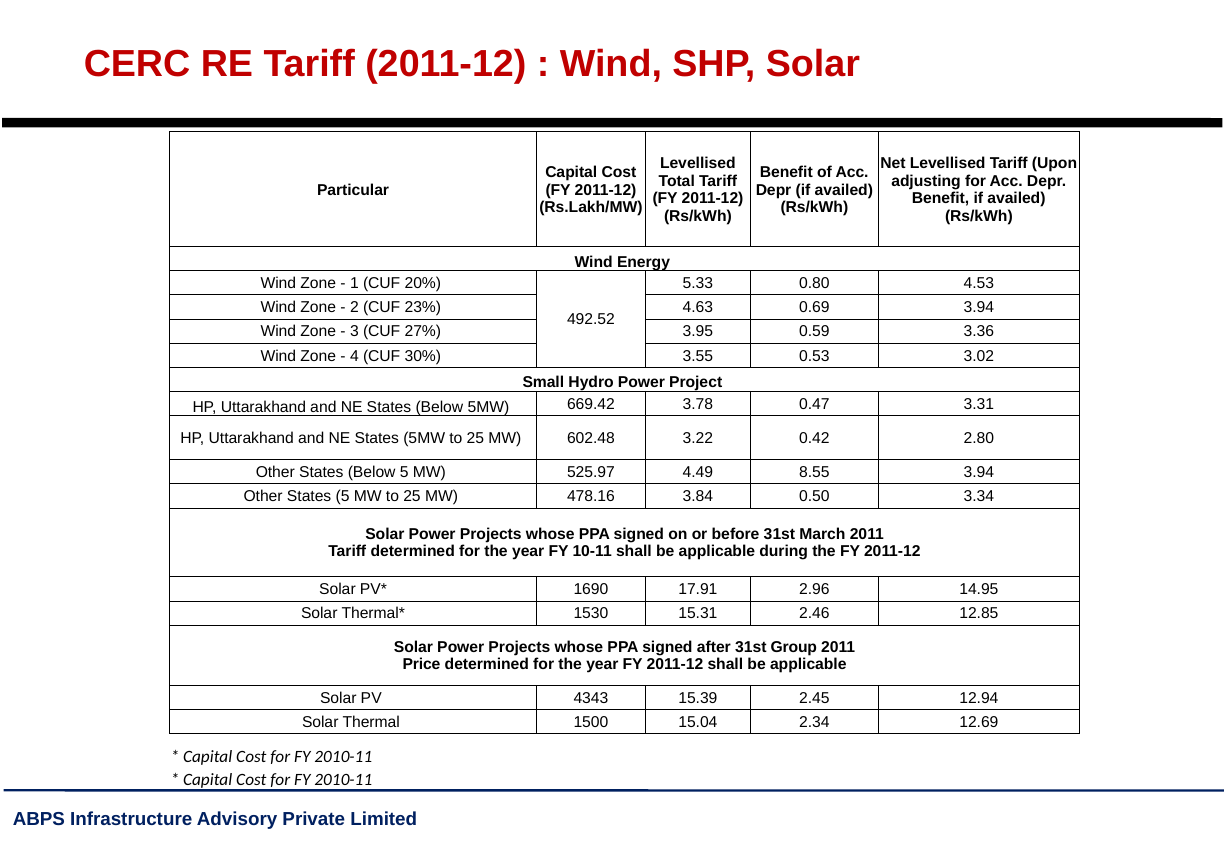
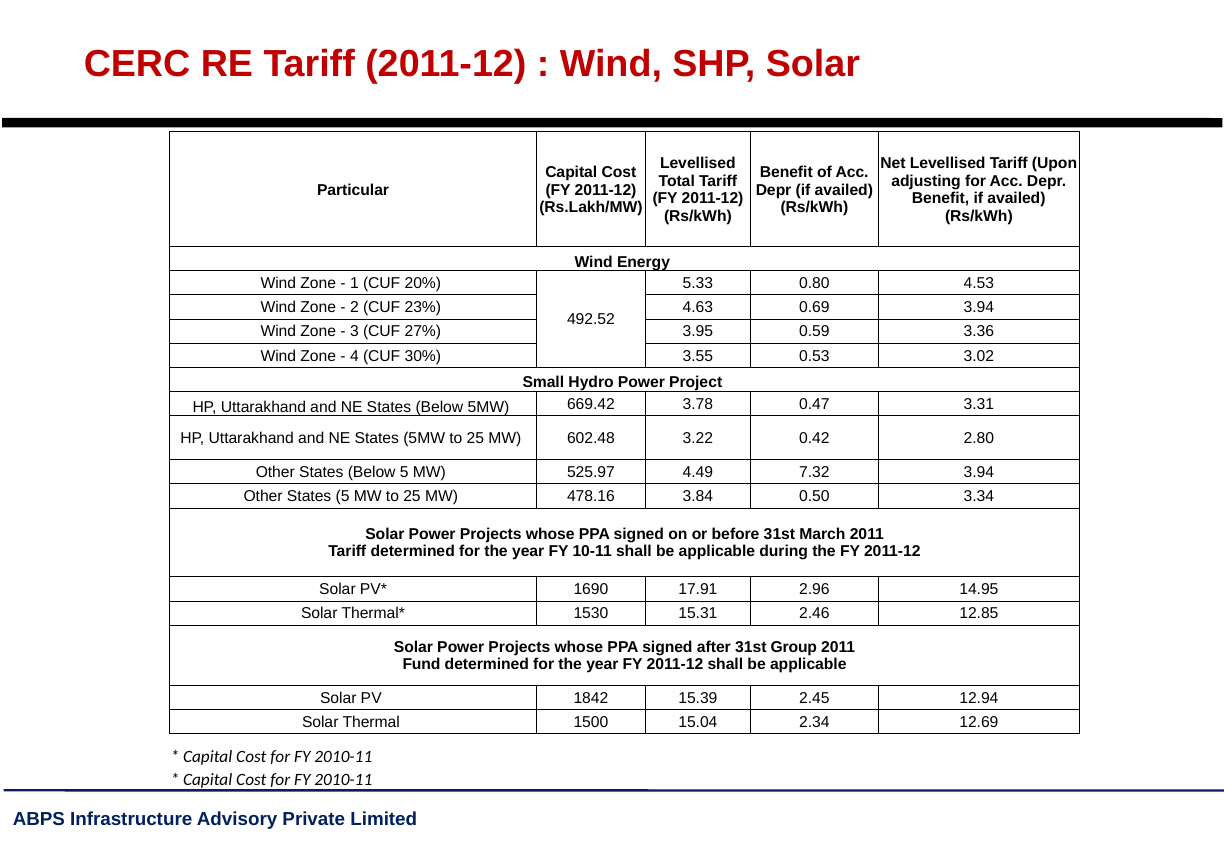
8.55: 8.55 -> 7.32
Price: Price -> Fund
4343: 4343 -> 1842
